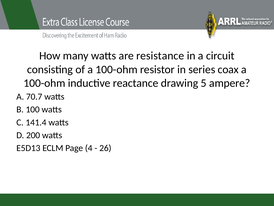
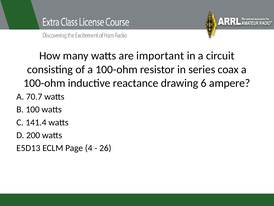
resistance: resistance -> important
5: 5 -> 6
